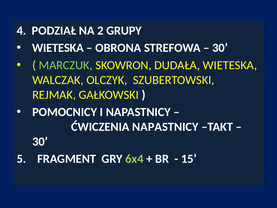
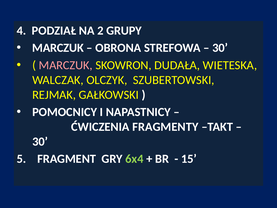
WIETESKA at (58, 48): WIETESKA -> MARCZUK
MARCZUK at (66, 65) colour: light green -> pink
ĆWICZENIA NAPASTNICY: NAPASTNICY -> FRAGMENTY
